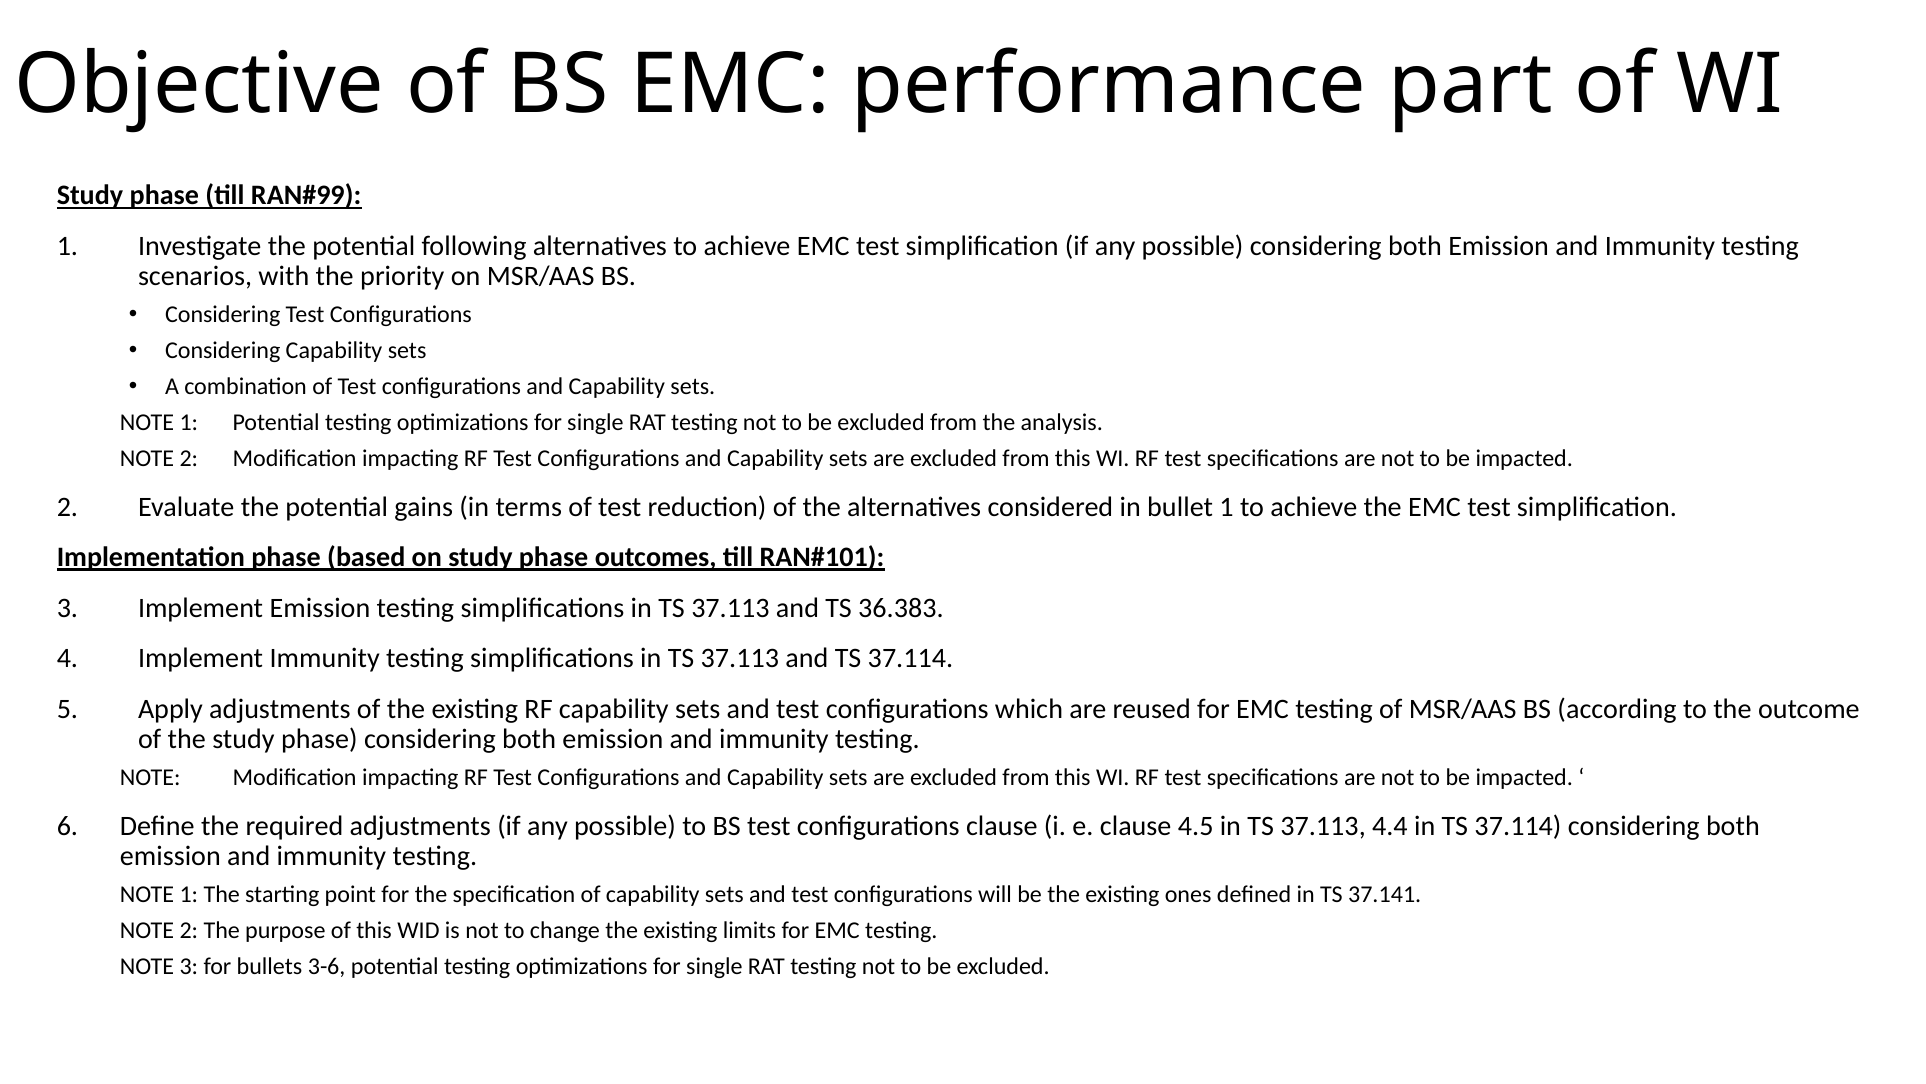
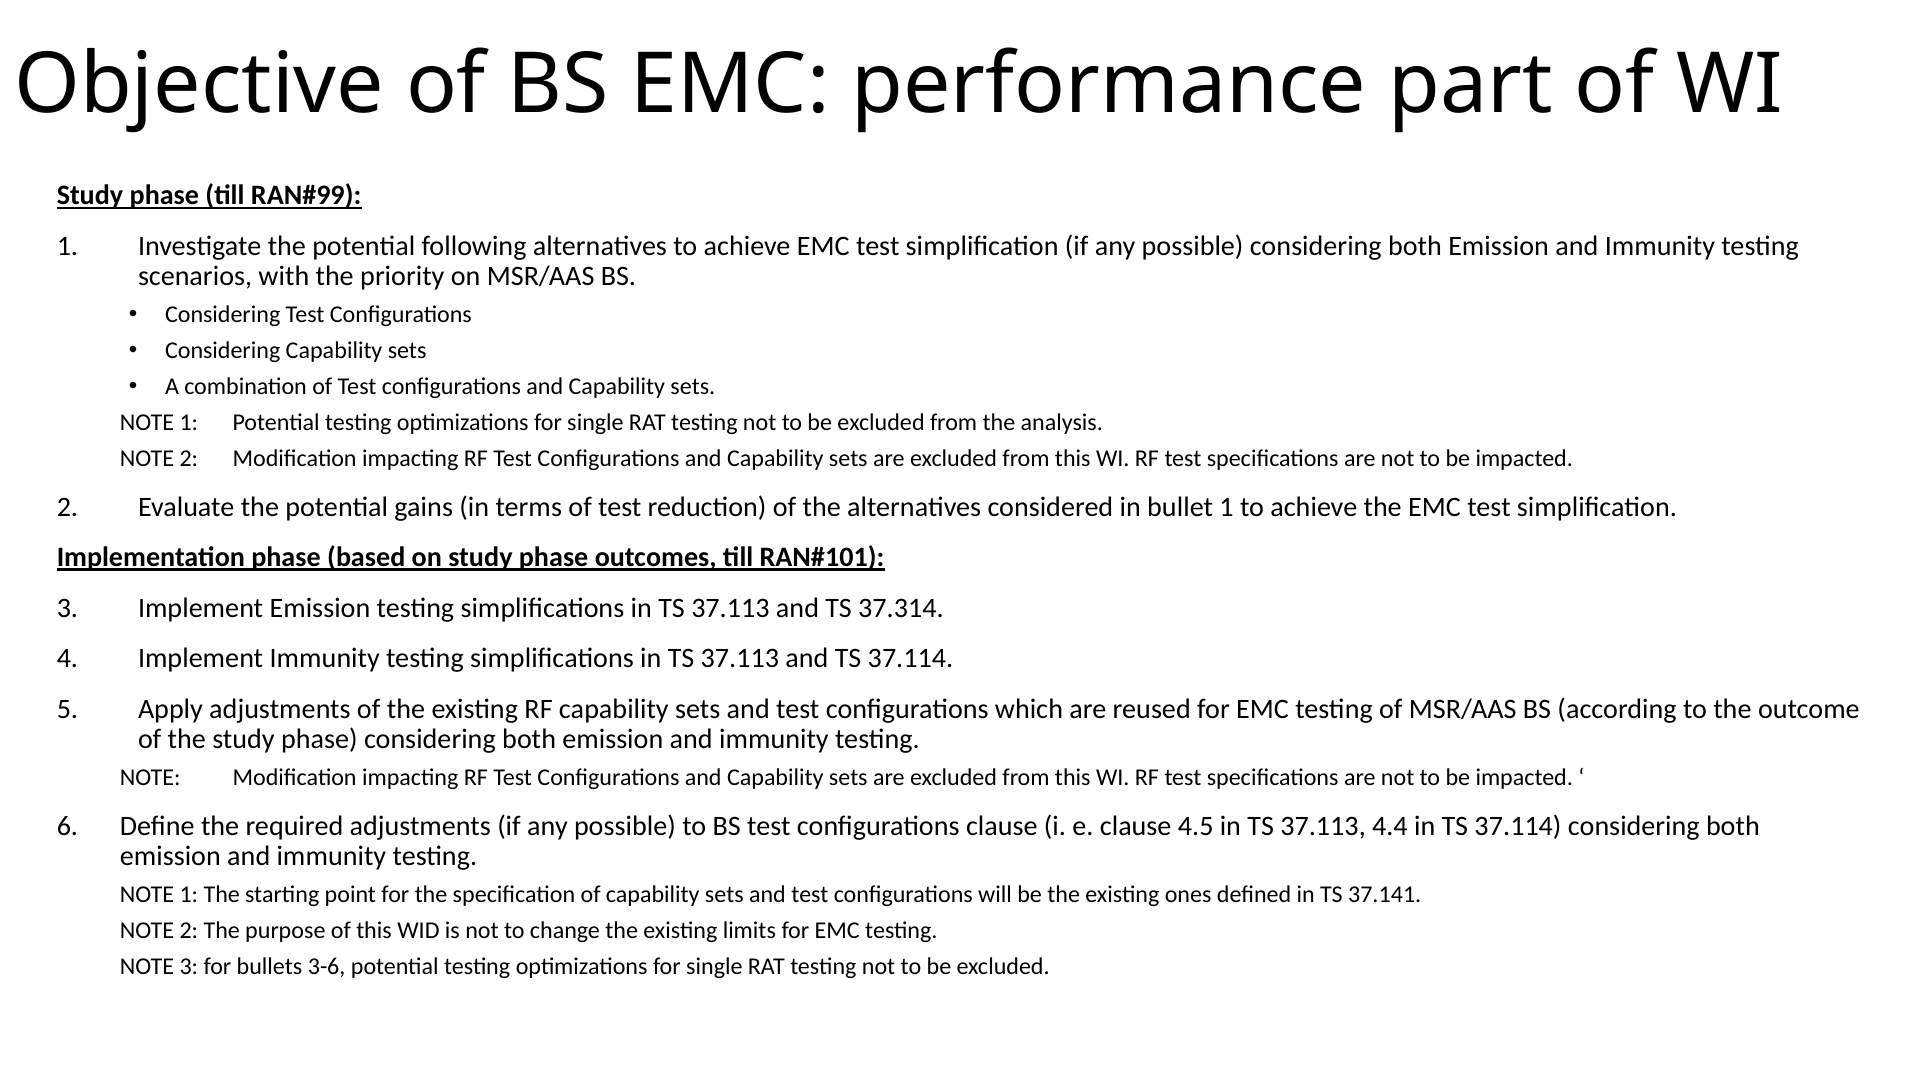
36.383: 36.383 -> 37.314
